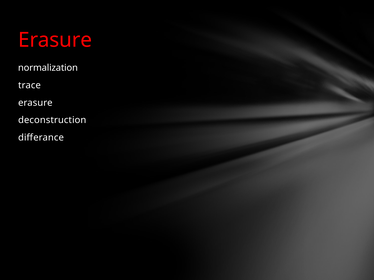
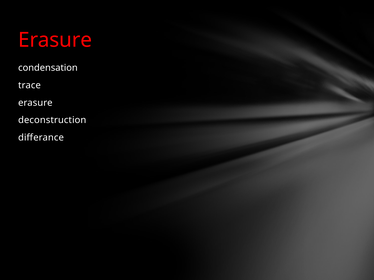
normalization: normalization -> condensation
